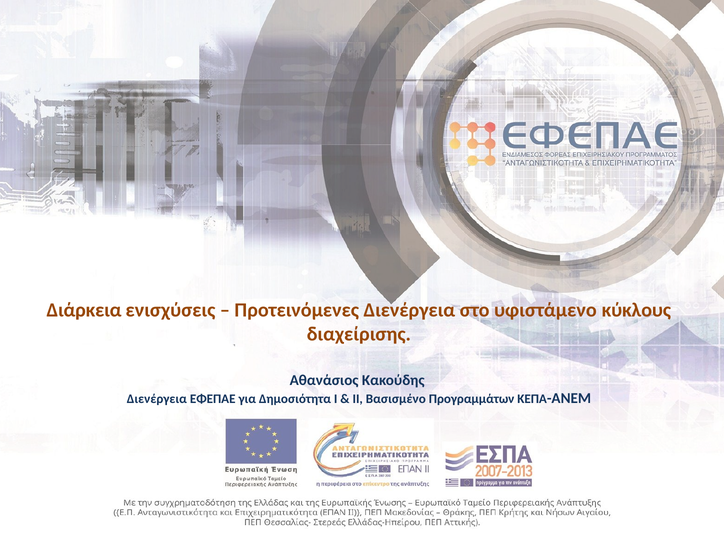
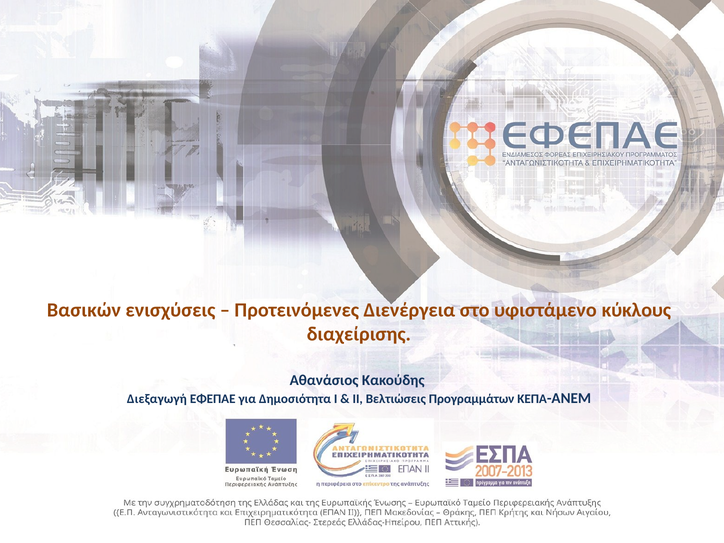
Διάρκεια: Διάρκεια -> Βασικών
Διενέργεια at (157, 399): Διενέργεια -> Διεξαγωγή
Βασισμένο: Βασισμένο -> Βελτιώσεις
